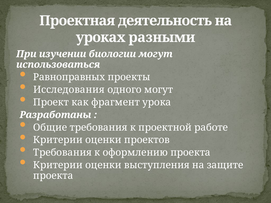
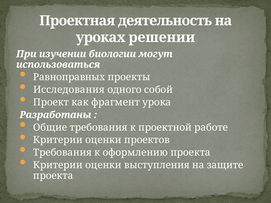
разными: разными -> решении
одного могут: могут -> собой
